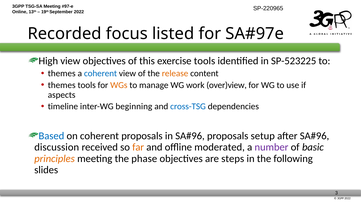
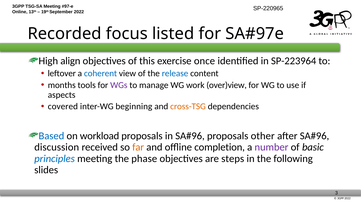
High view: view -> align
exercise tools: tools -> once
SP-523225: SP-523225 -> SP-223964
themes at (62, 73): themes -> leftover
release colour: orange -> blue
themes at (62, 85): themes -> months
WGs colour: orange -> purple
timeline: timeline -> covered
cross-TSG colour: blue -> orange
on coherent: coherent -> workload
setup: setup -> other
moderated: moderated -> completion
principles colour: orange -> blue
